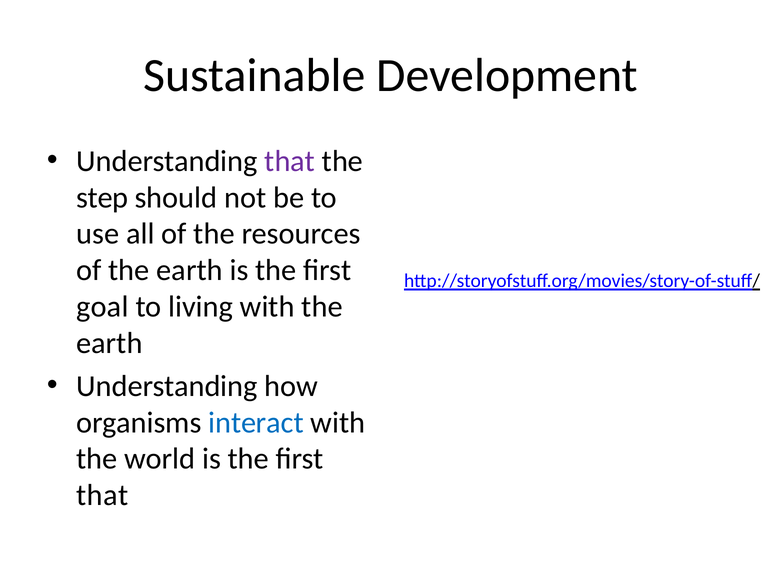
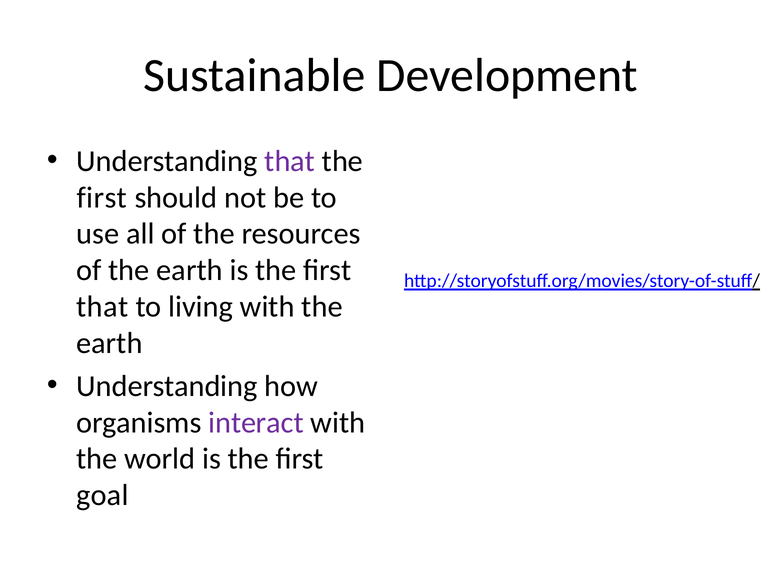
step at (102, 198): step -> first
goal at (102, 307): goal -> that
interact colour: blue -> purple
that at (102, 496): that -> goal
